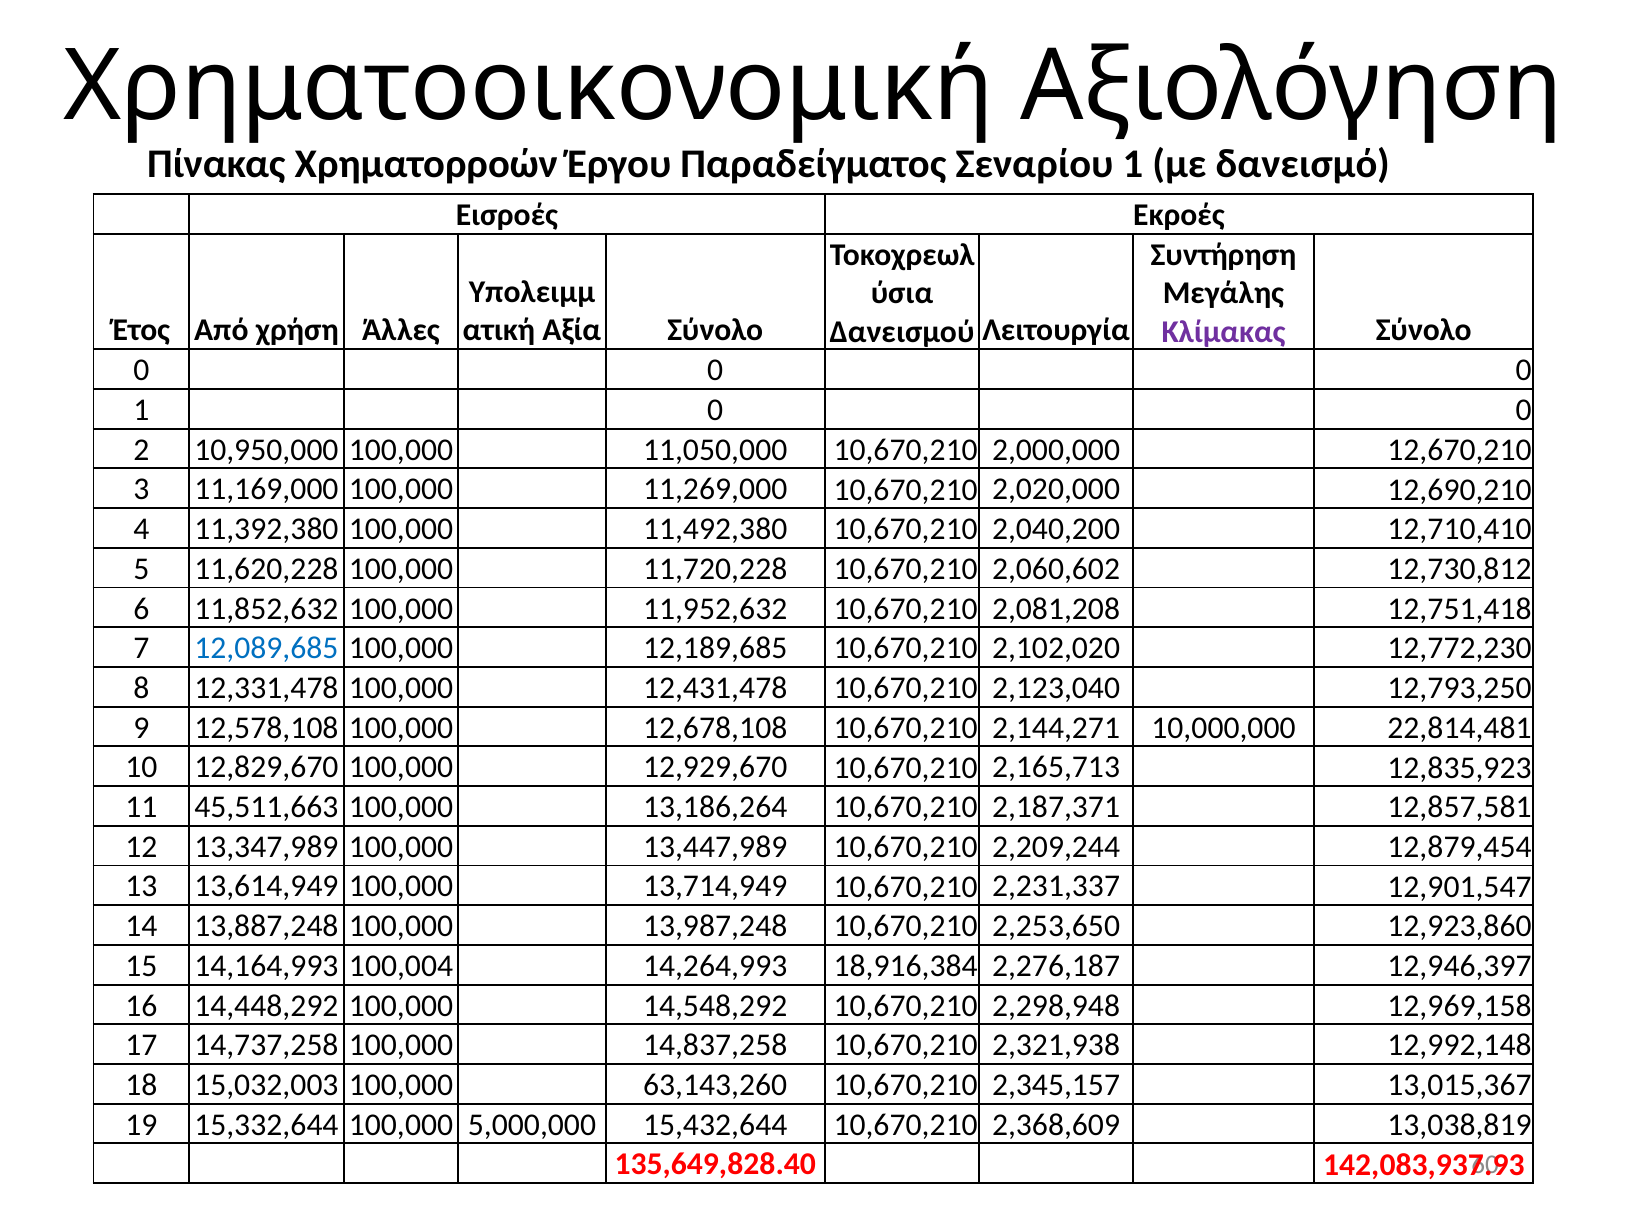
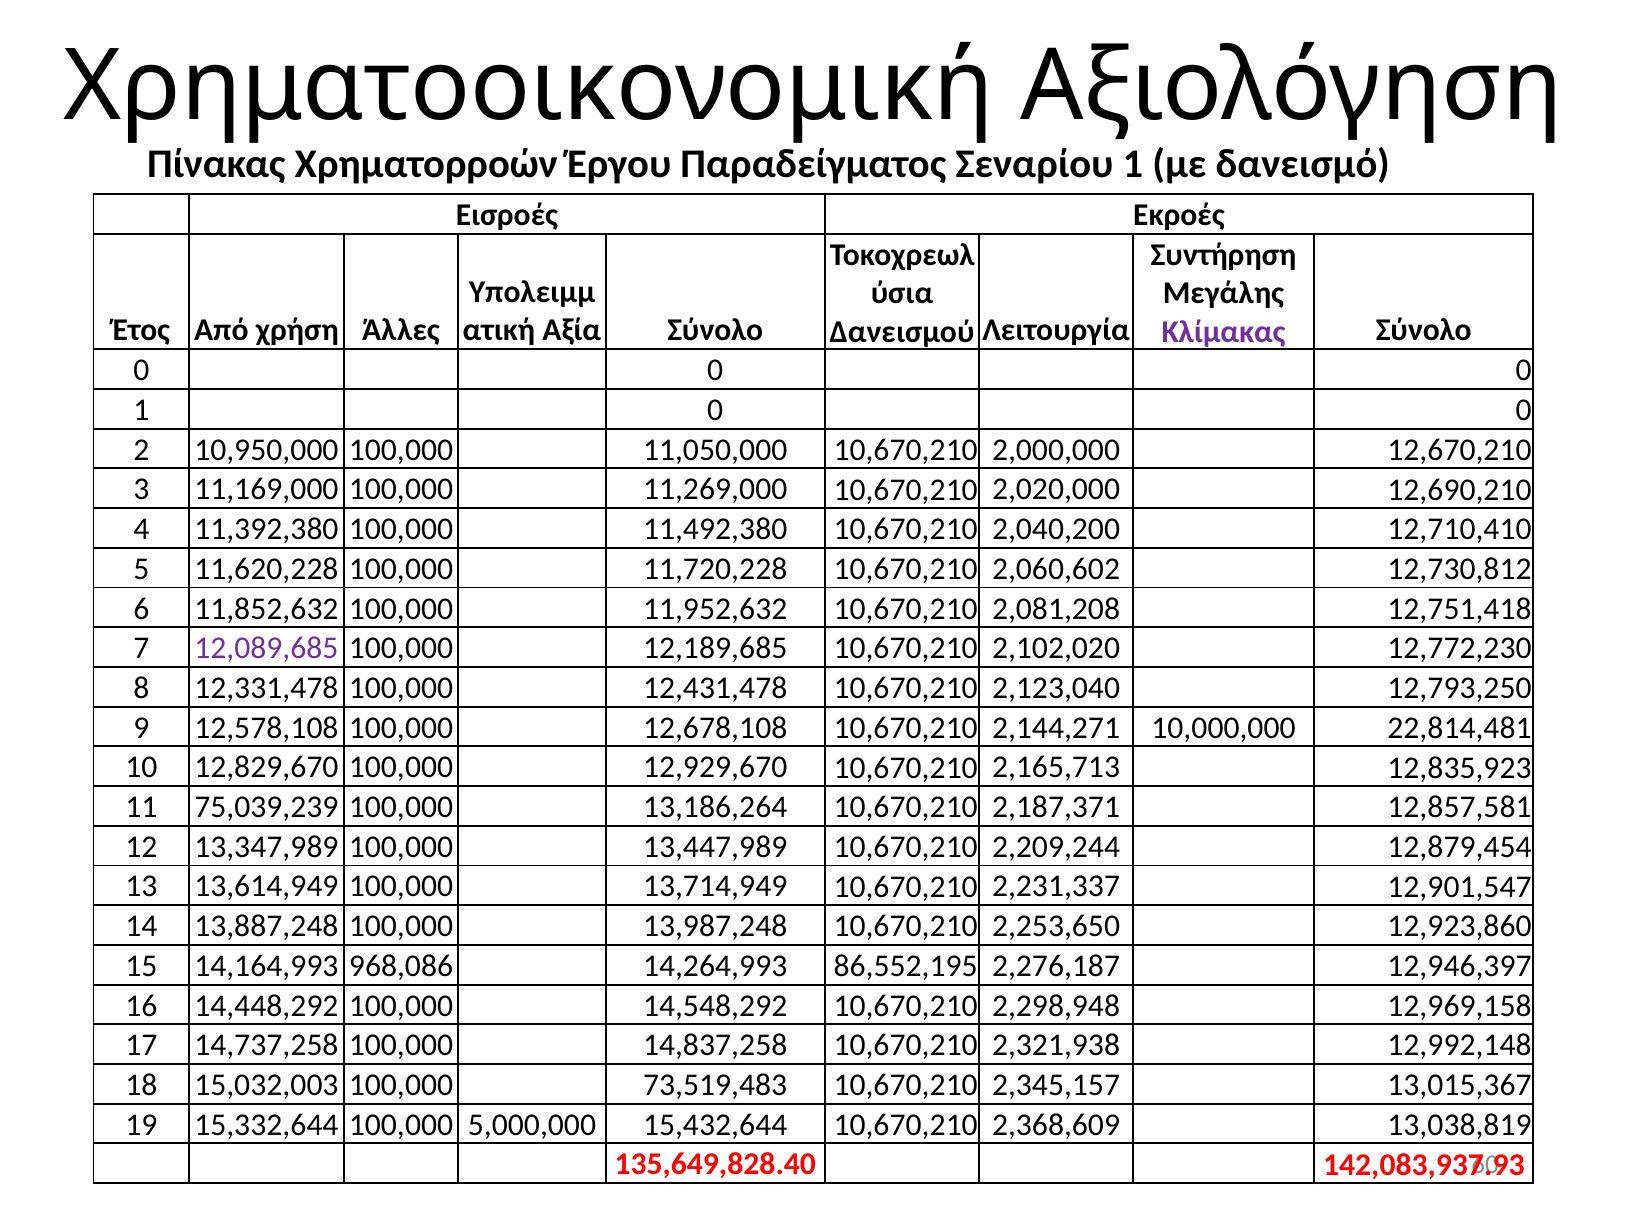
12,089,685 colour: blue -> purple
45,511,663: 45,511,663 -> 75,039,239
100,004: 100,004 -> 968,086
18,916,384: 18,916,384 -> 86,552,195
63,143,260: 63,143,260 -> 73,519,483
